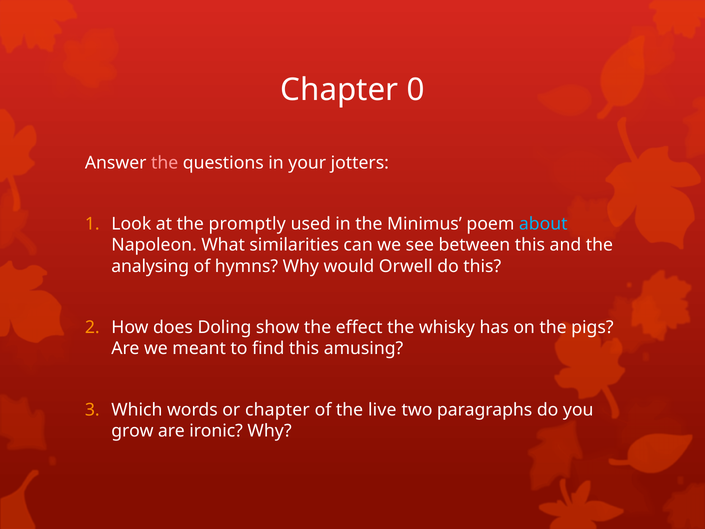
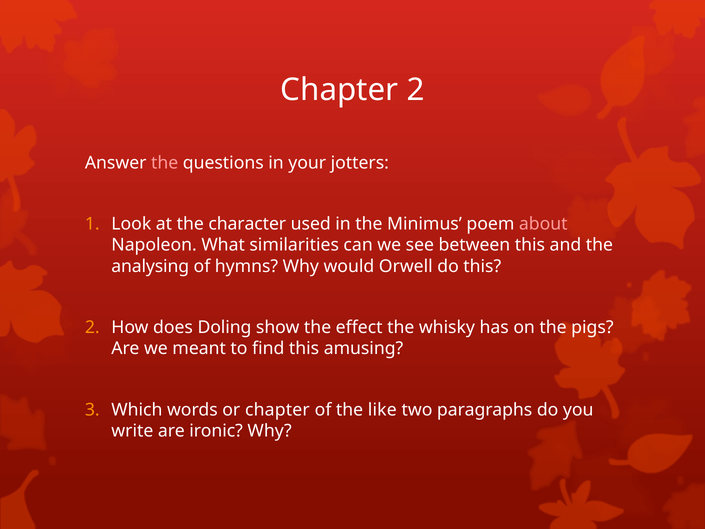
Chapter 0: 0 -> 2
promptly: promptly -> character
about colour: light blue -> pink
live: live -> like
grow: grow -> write
